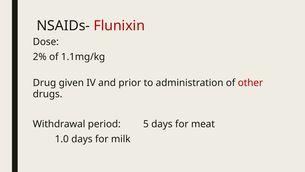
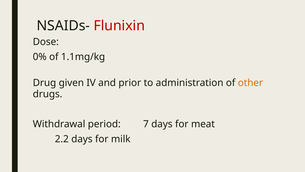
2%: 2% -> 0%
other colour: red -> orange
5: 5 -> 7
1.0: 1.0 -> 2.2
